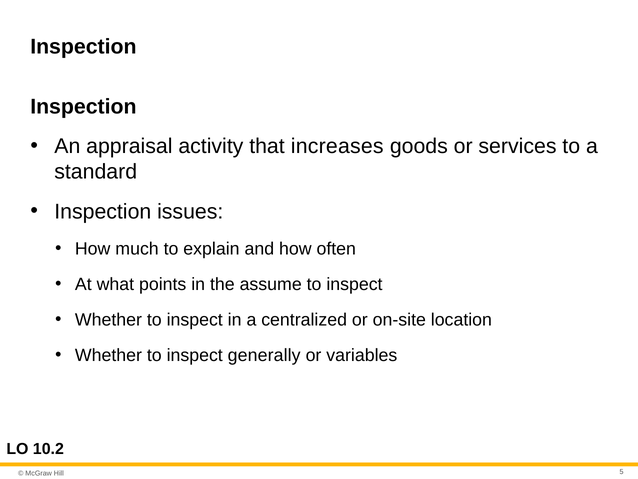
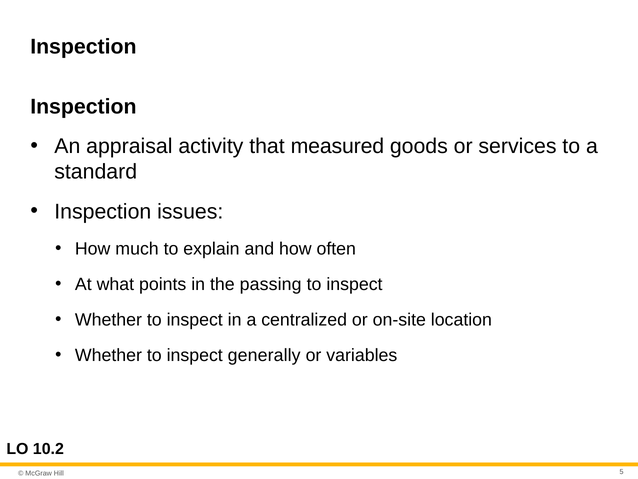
increases: increases -> measured
assume: assume -> passing
